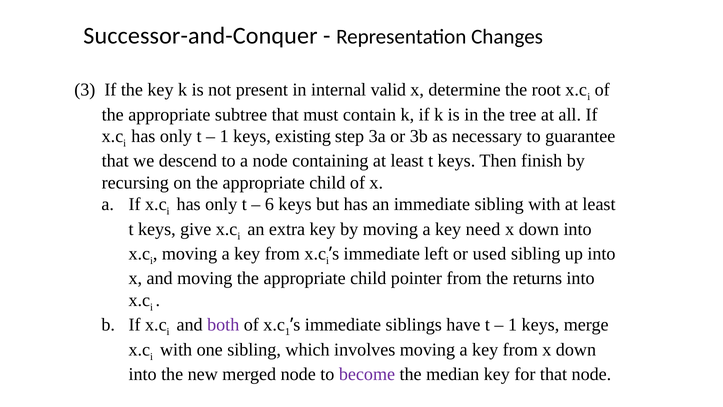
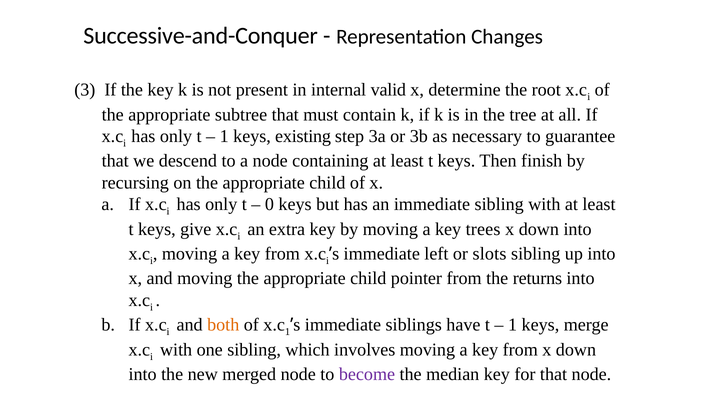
Successor-and-Conquer: Successor-and-Conquer -> Successive-and-Conquer
6: 6 -> 0
need: need -> trees
used: used -> slots
both colour: purple -> orange
